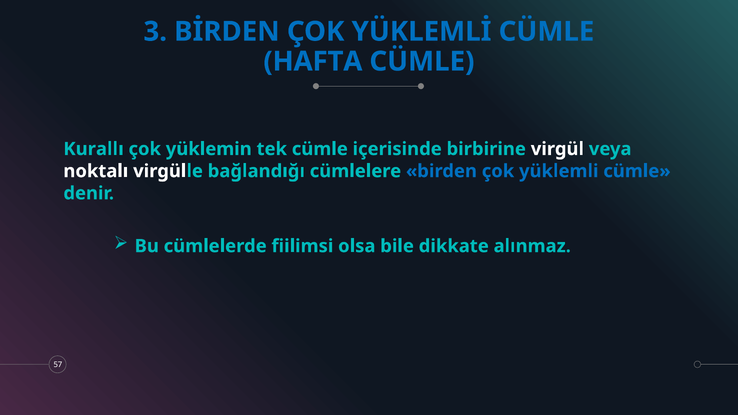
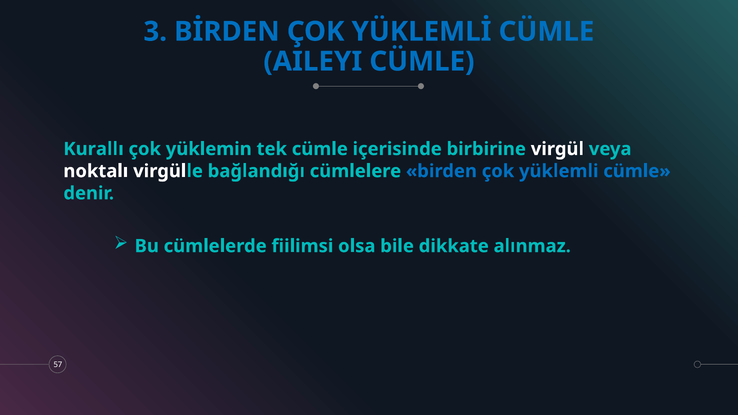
HAFTA: HAFTA -> AILEYI
